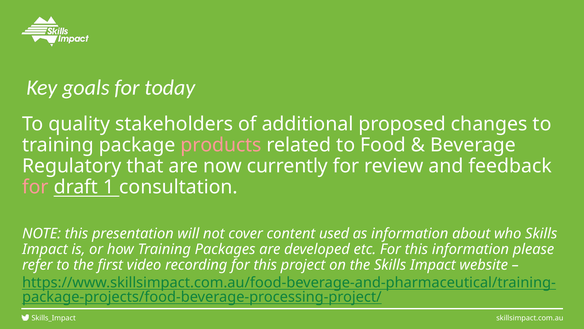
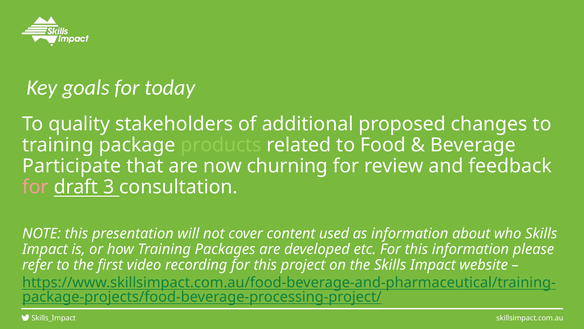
products colour: pink -> light green
Regulatory: Regulatory -> Participate
currently: currently -> churning
1: 1 -> 3
